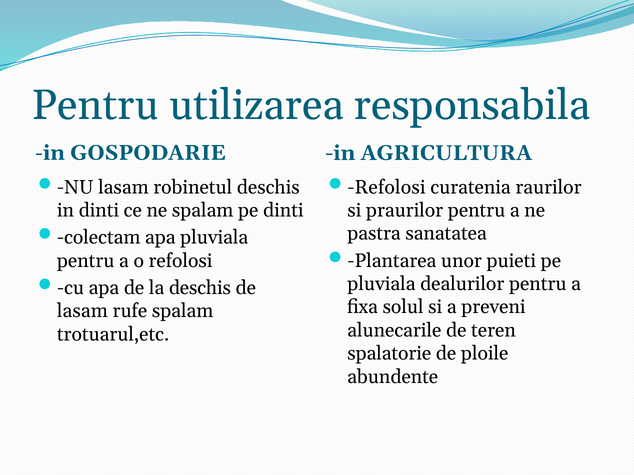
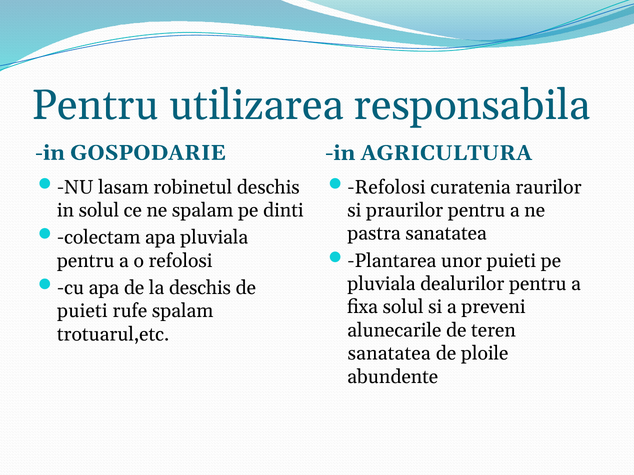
in dinti: dinti -> solul
lasam at (82, 311): lasam -> puieti
spalatorie at (389, 354): spalatorie -> sanatatea
